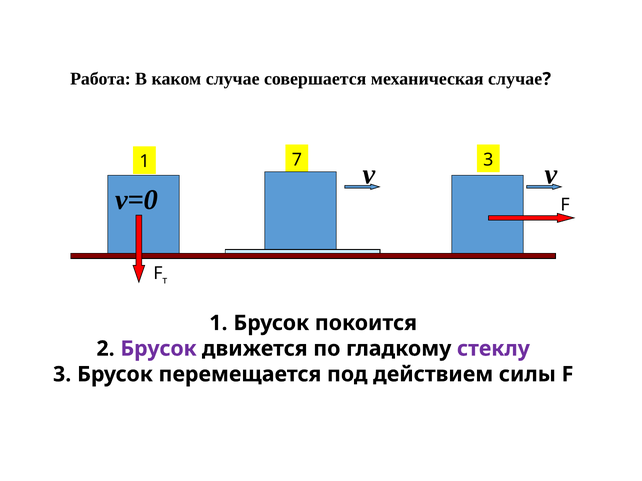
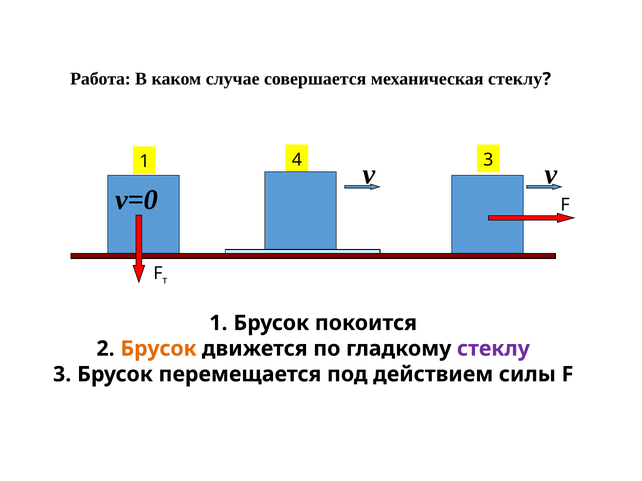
механическая случае: случае -> стеклу
7: 7 -> 4
Брусок at (159, 349) colour: purple -> orange
